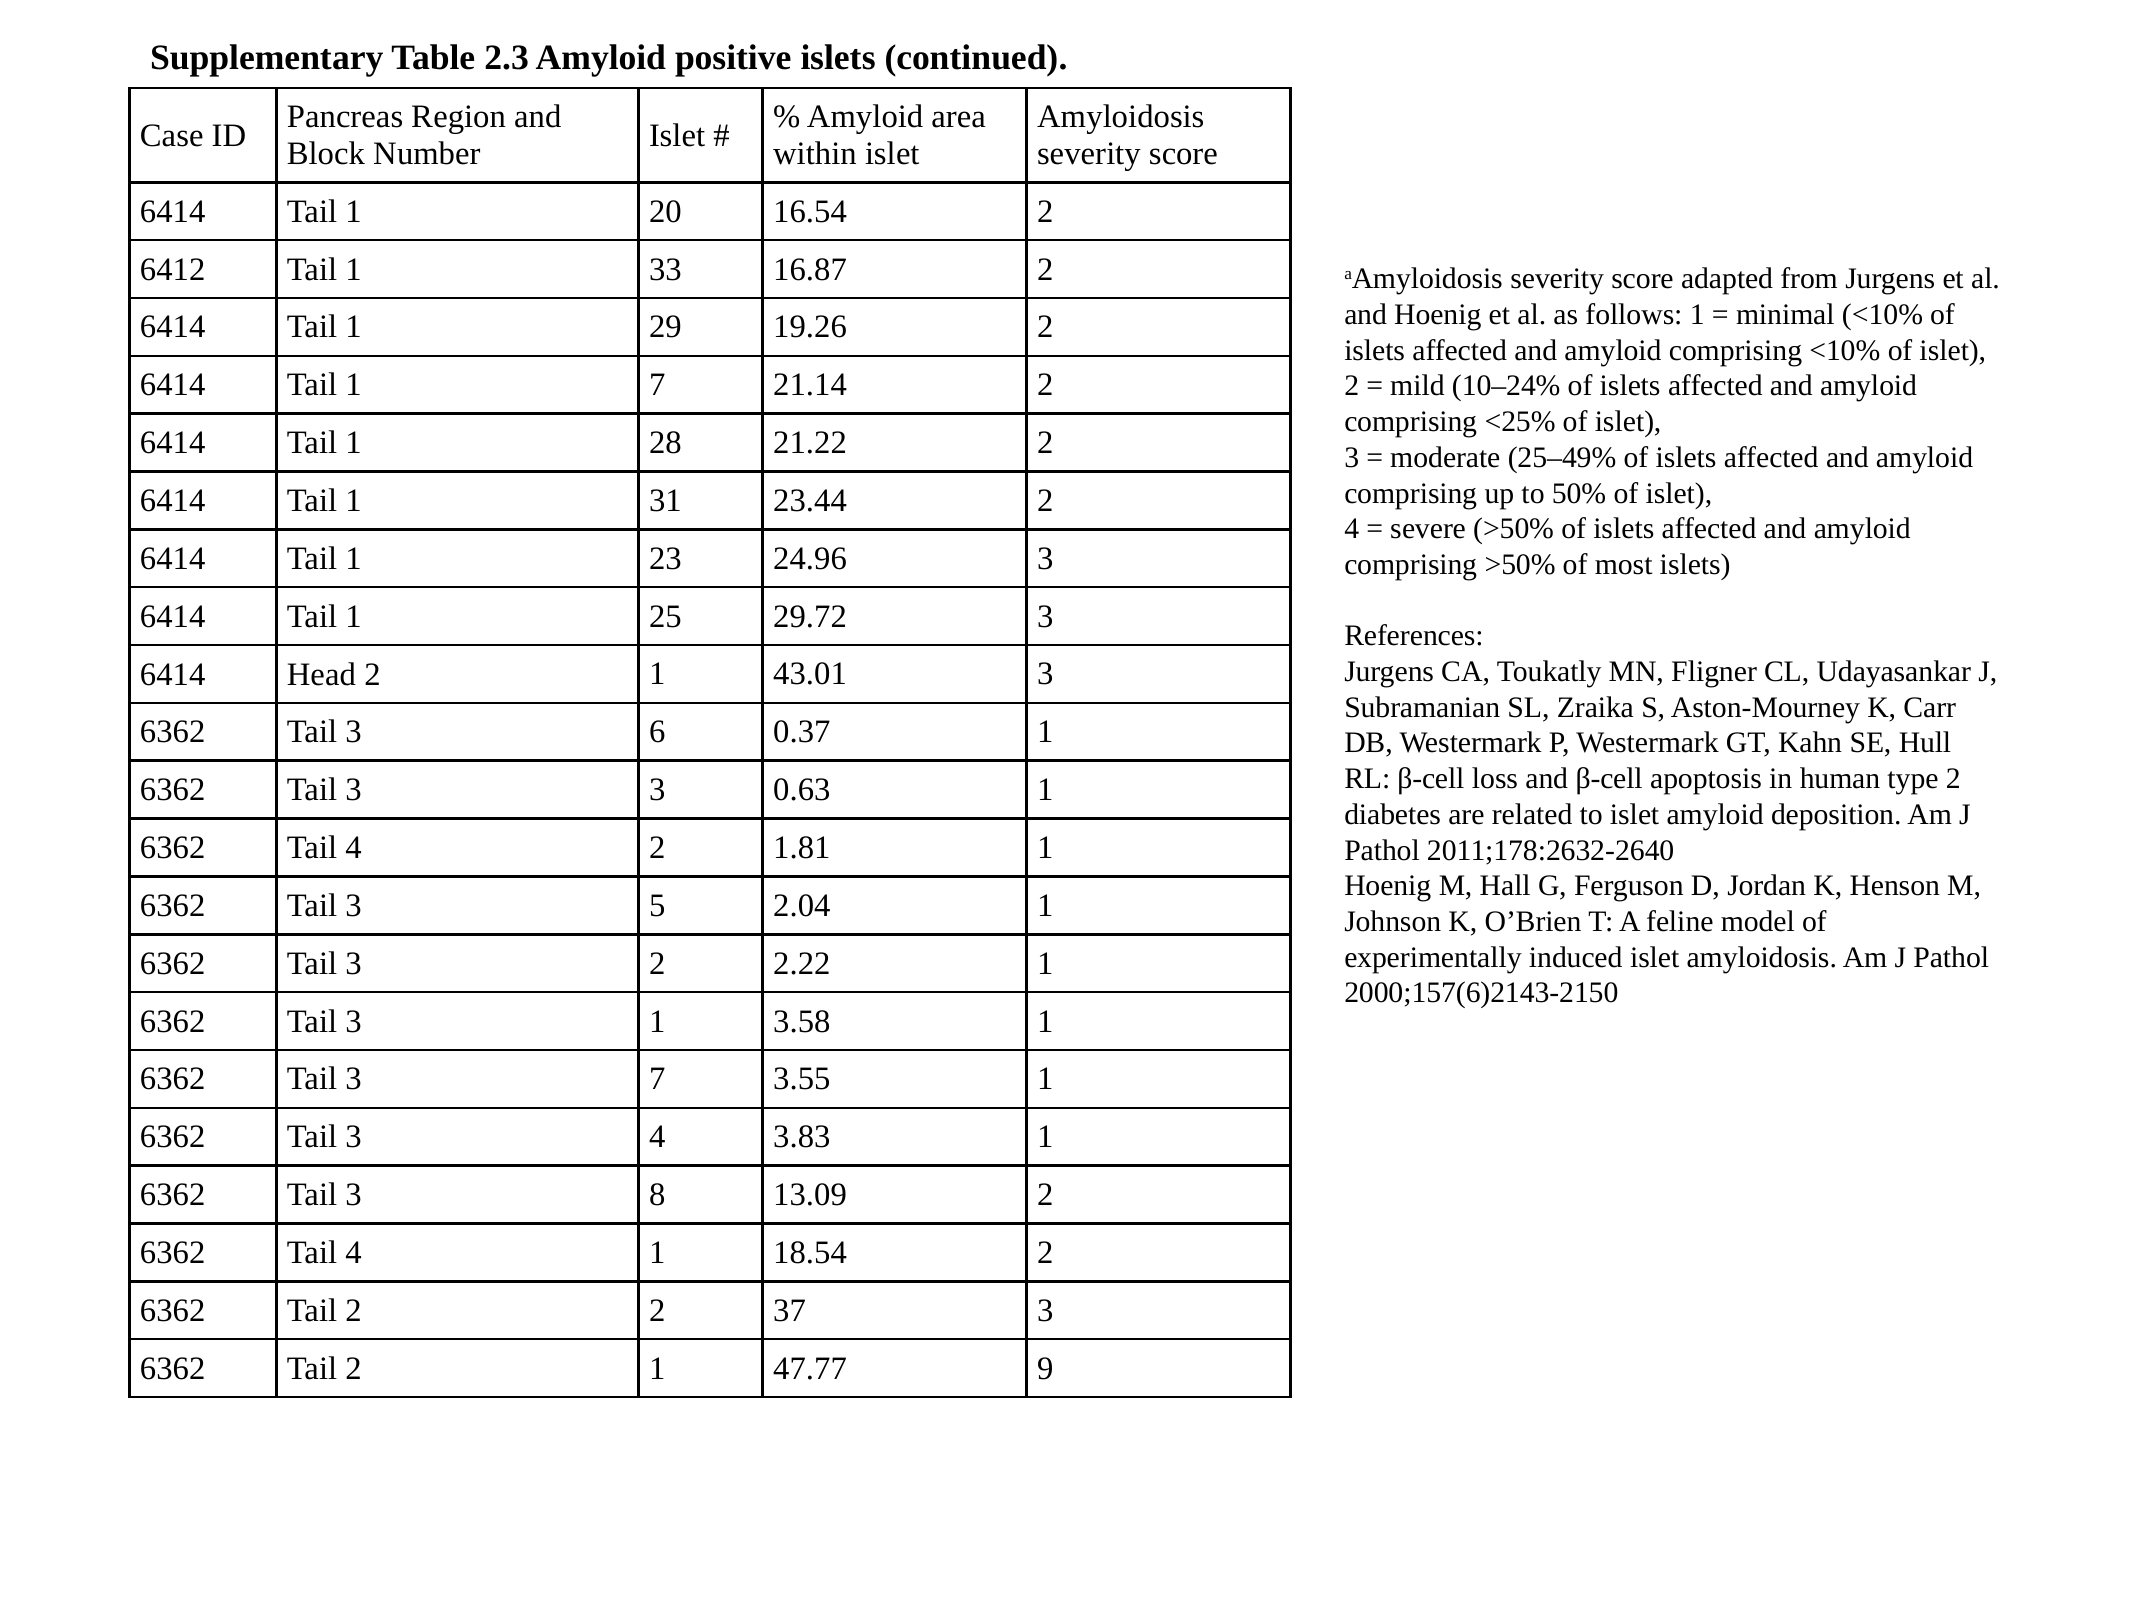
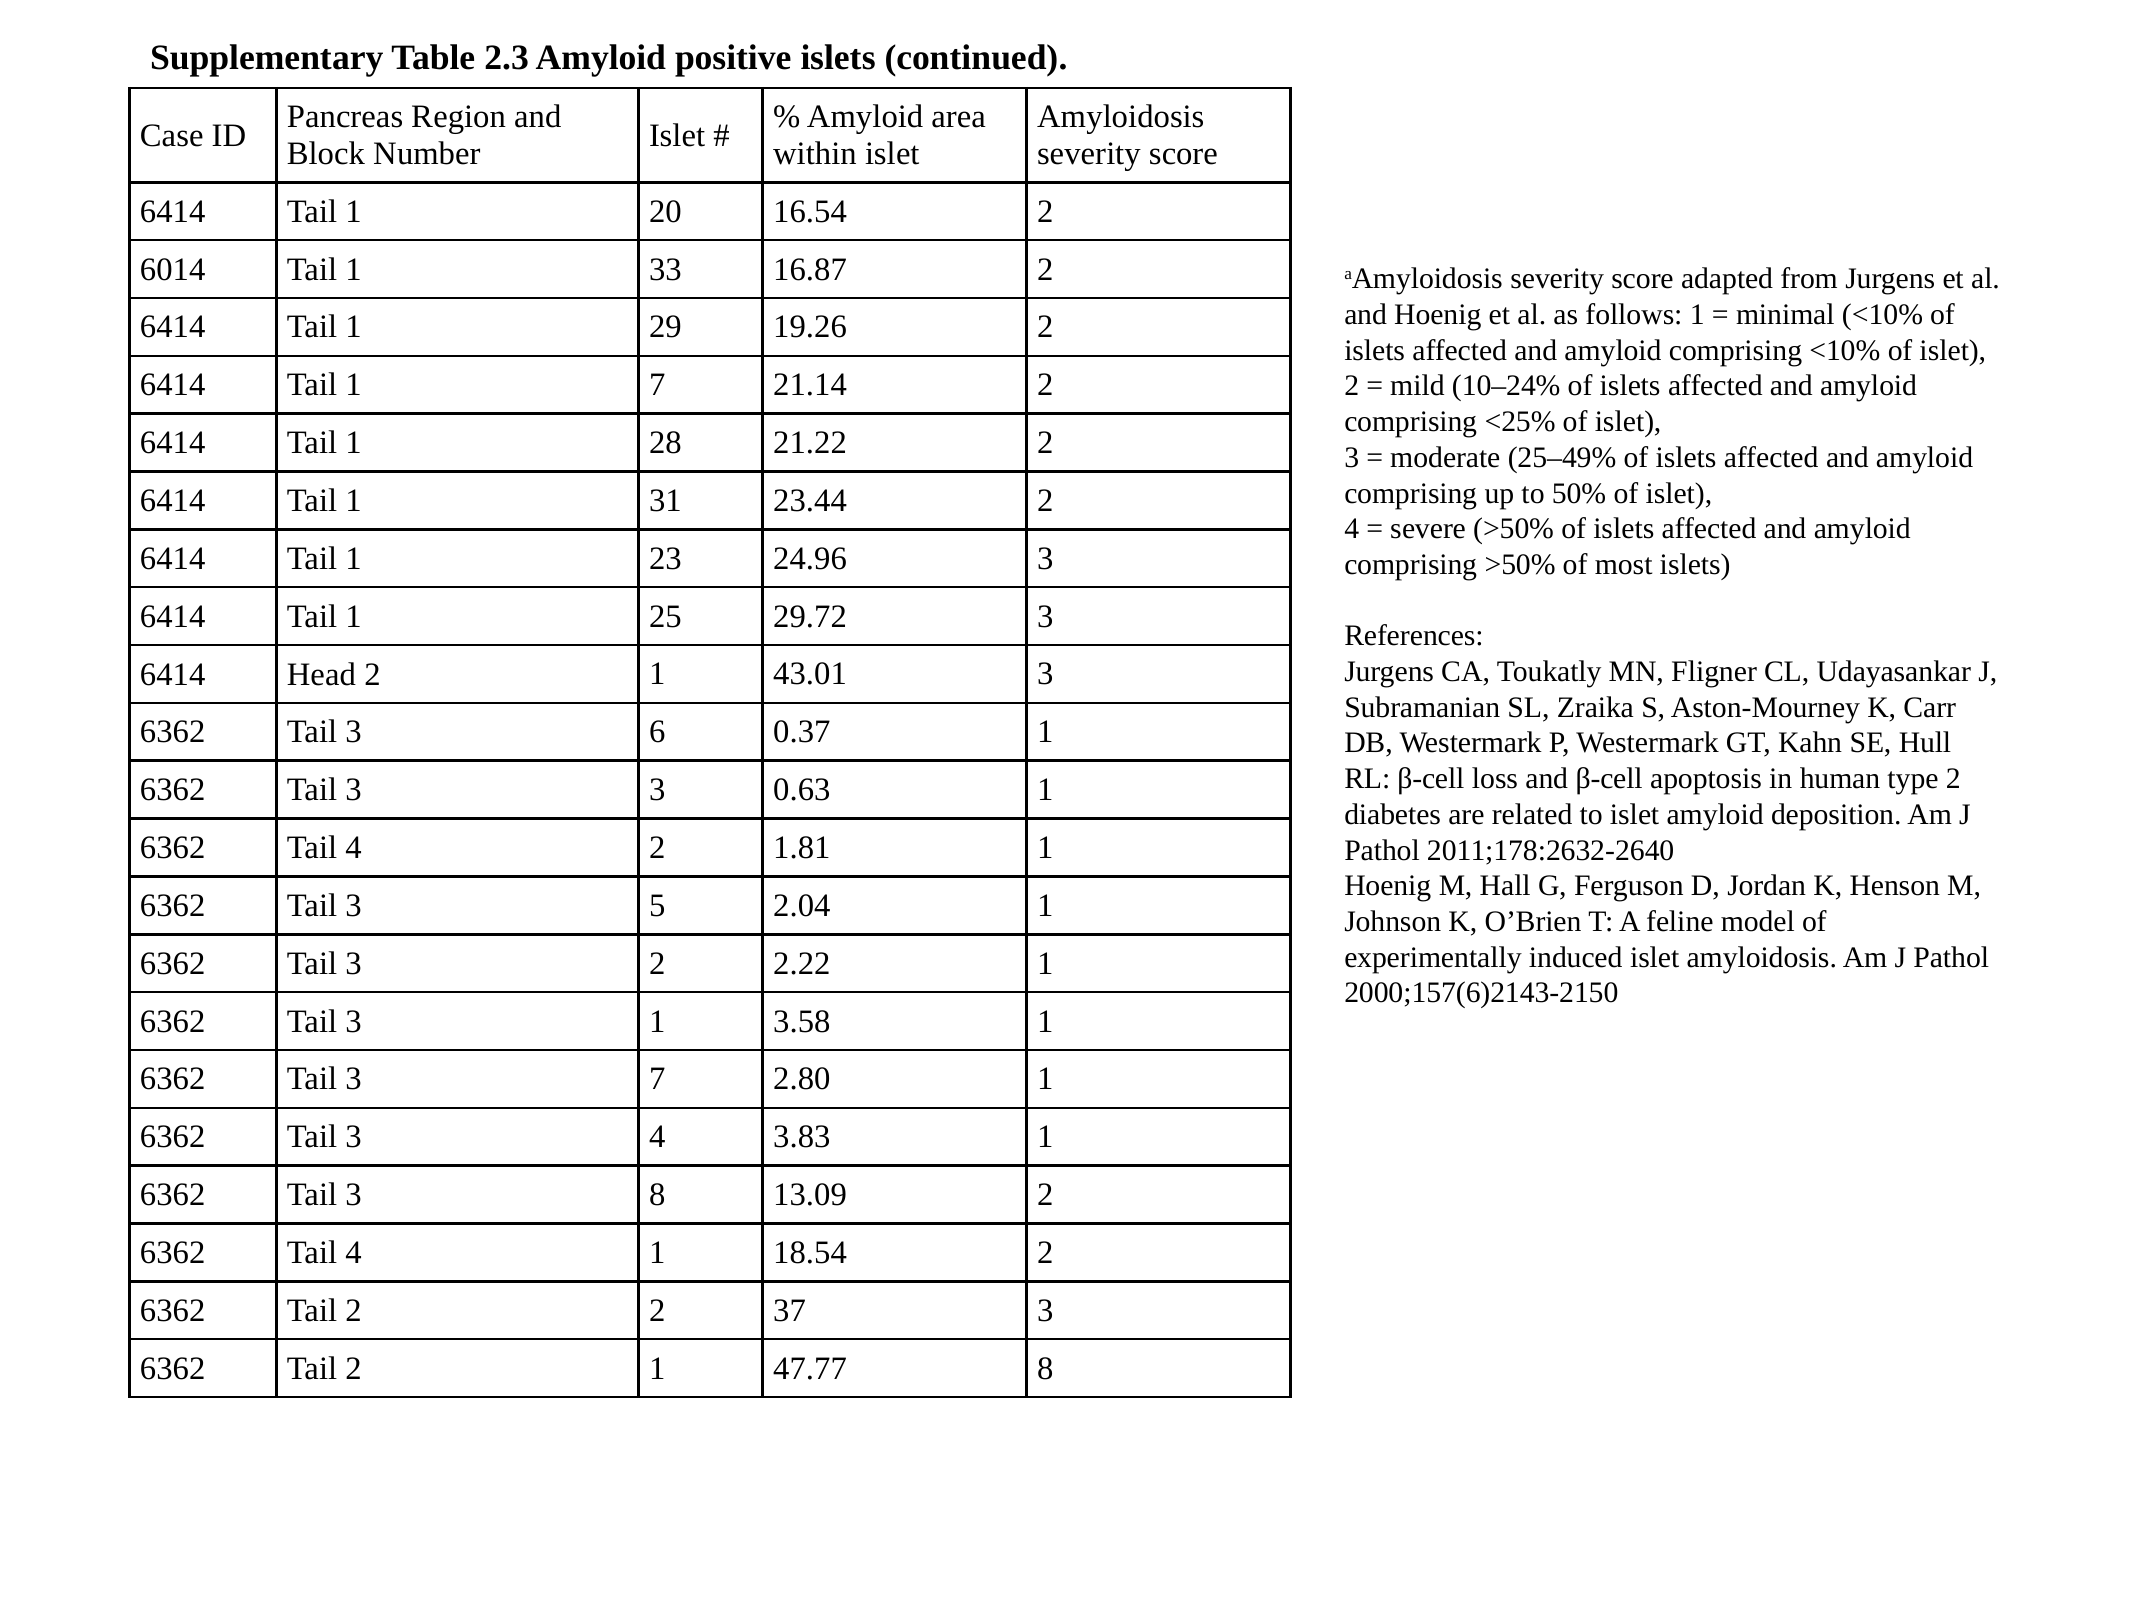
6412: 6412 -> 6014
3.55: 3.55 -> 2.80
47.77 9: 9 -> 8
